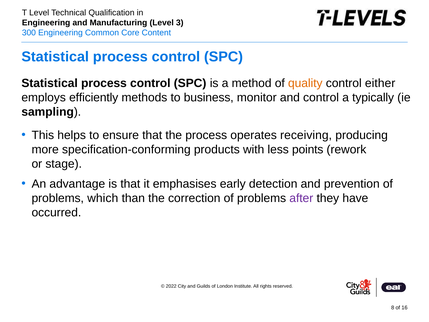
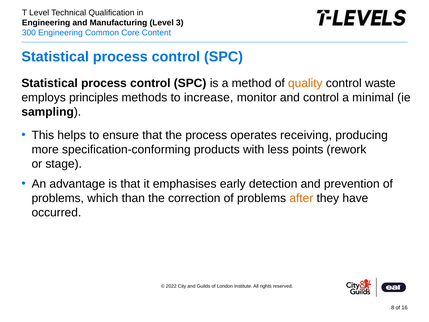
either: either -> waste
efficiently: efficiently -> principles
business: business -> increase
typically: typically -> minimal
after colour: purple -> orange
